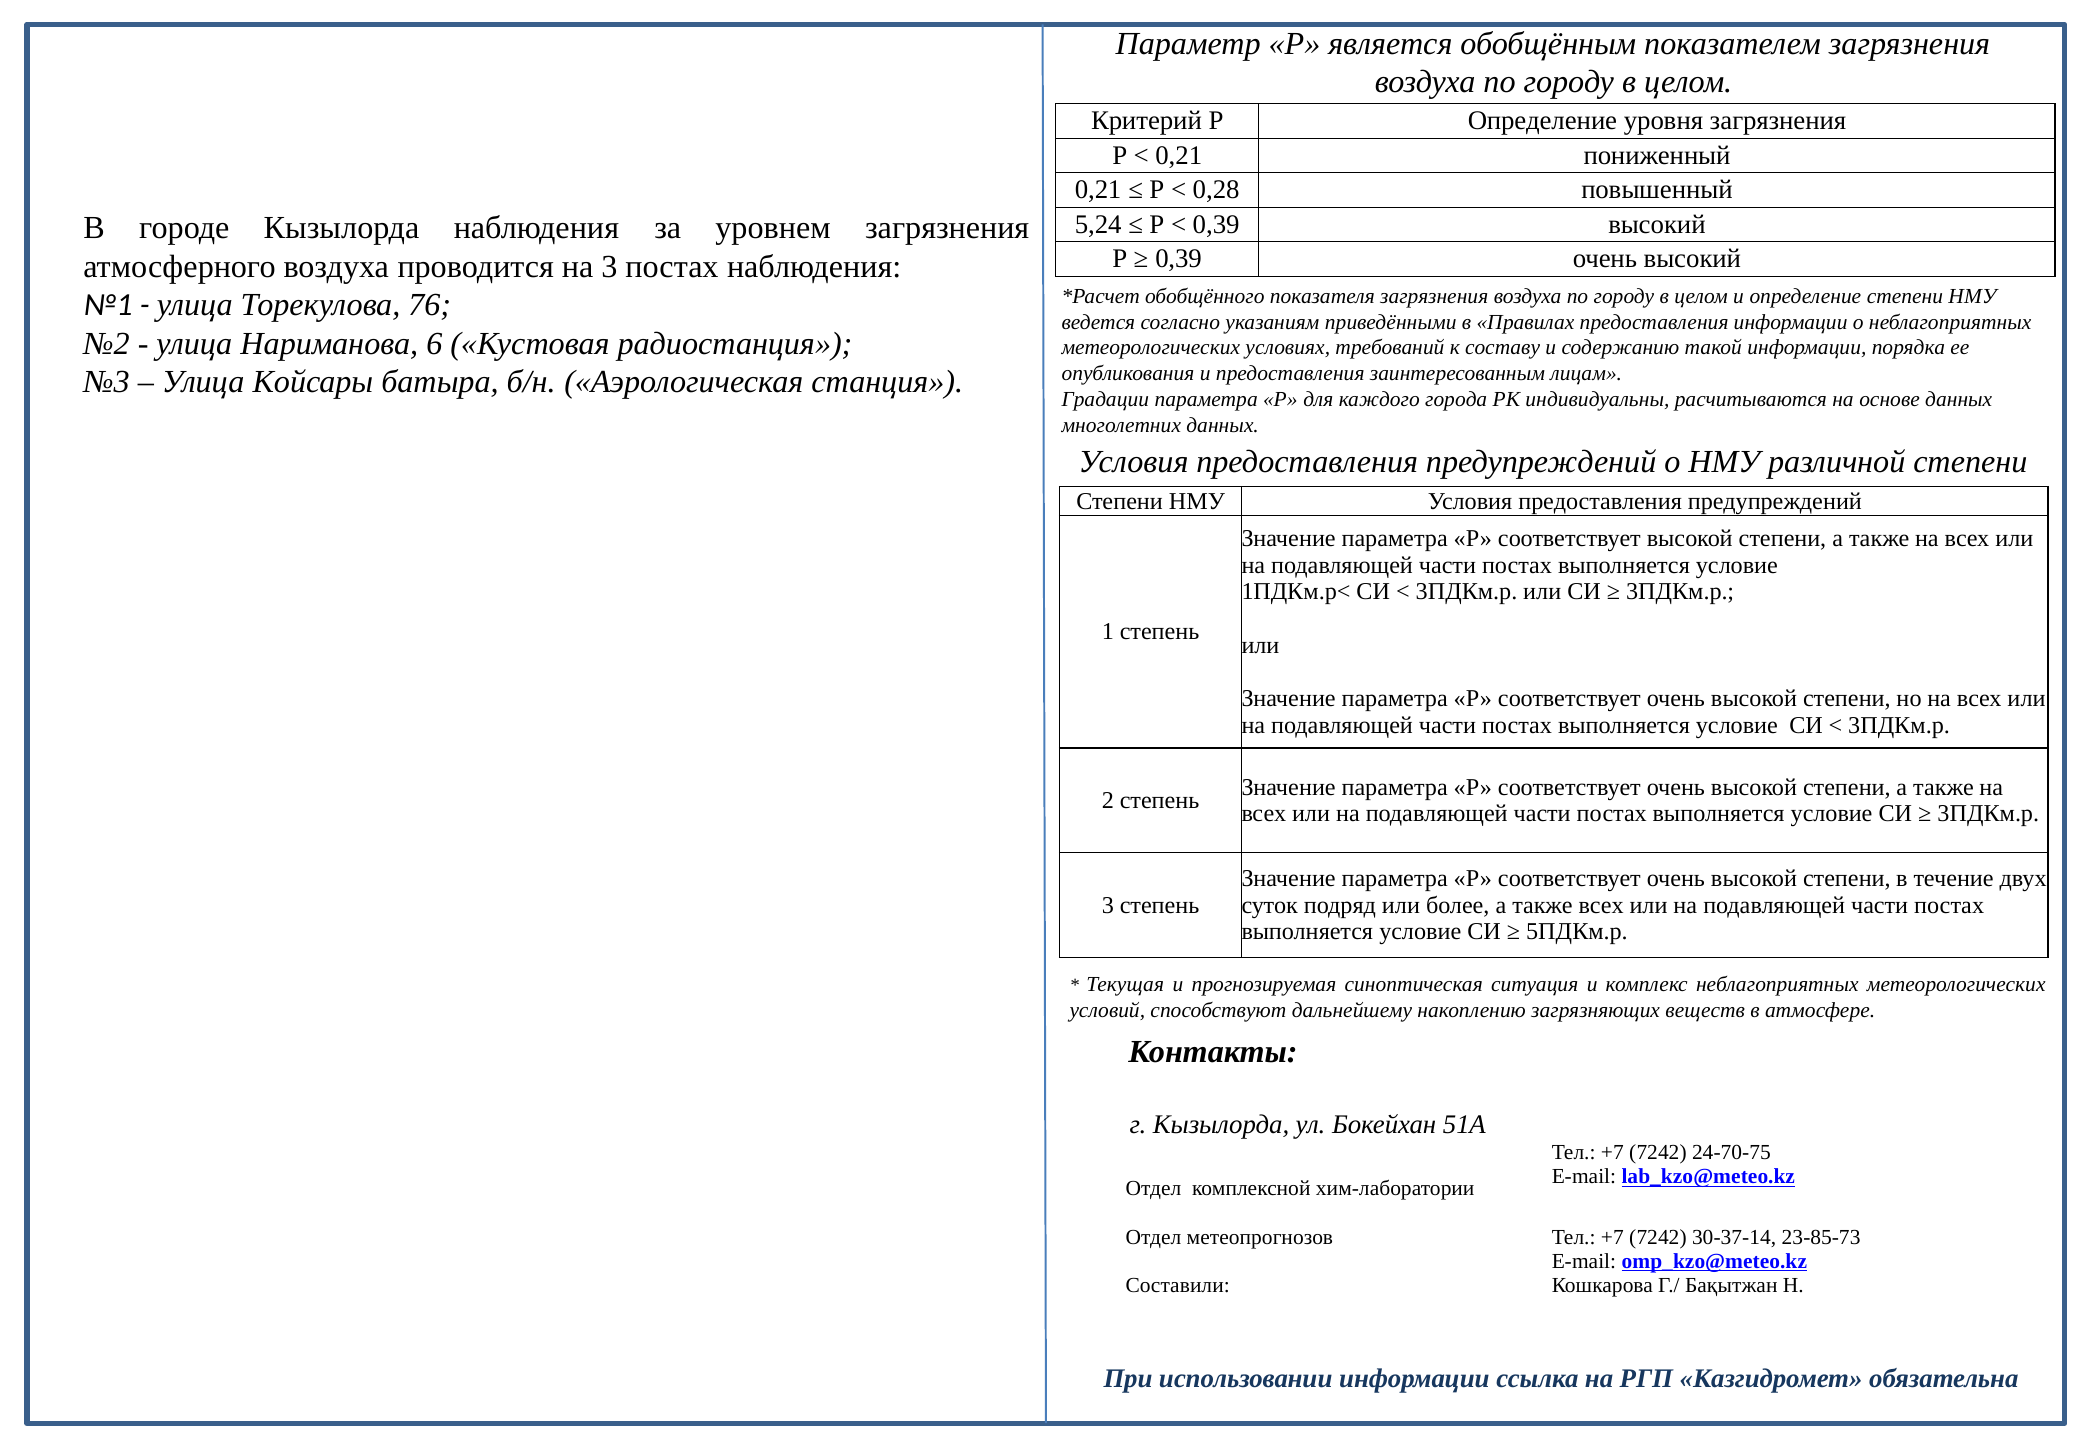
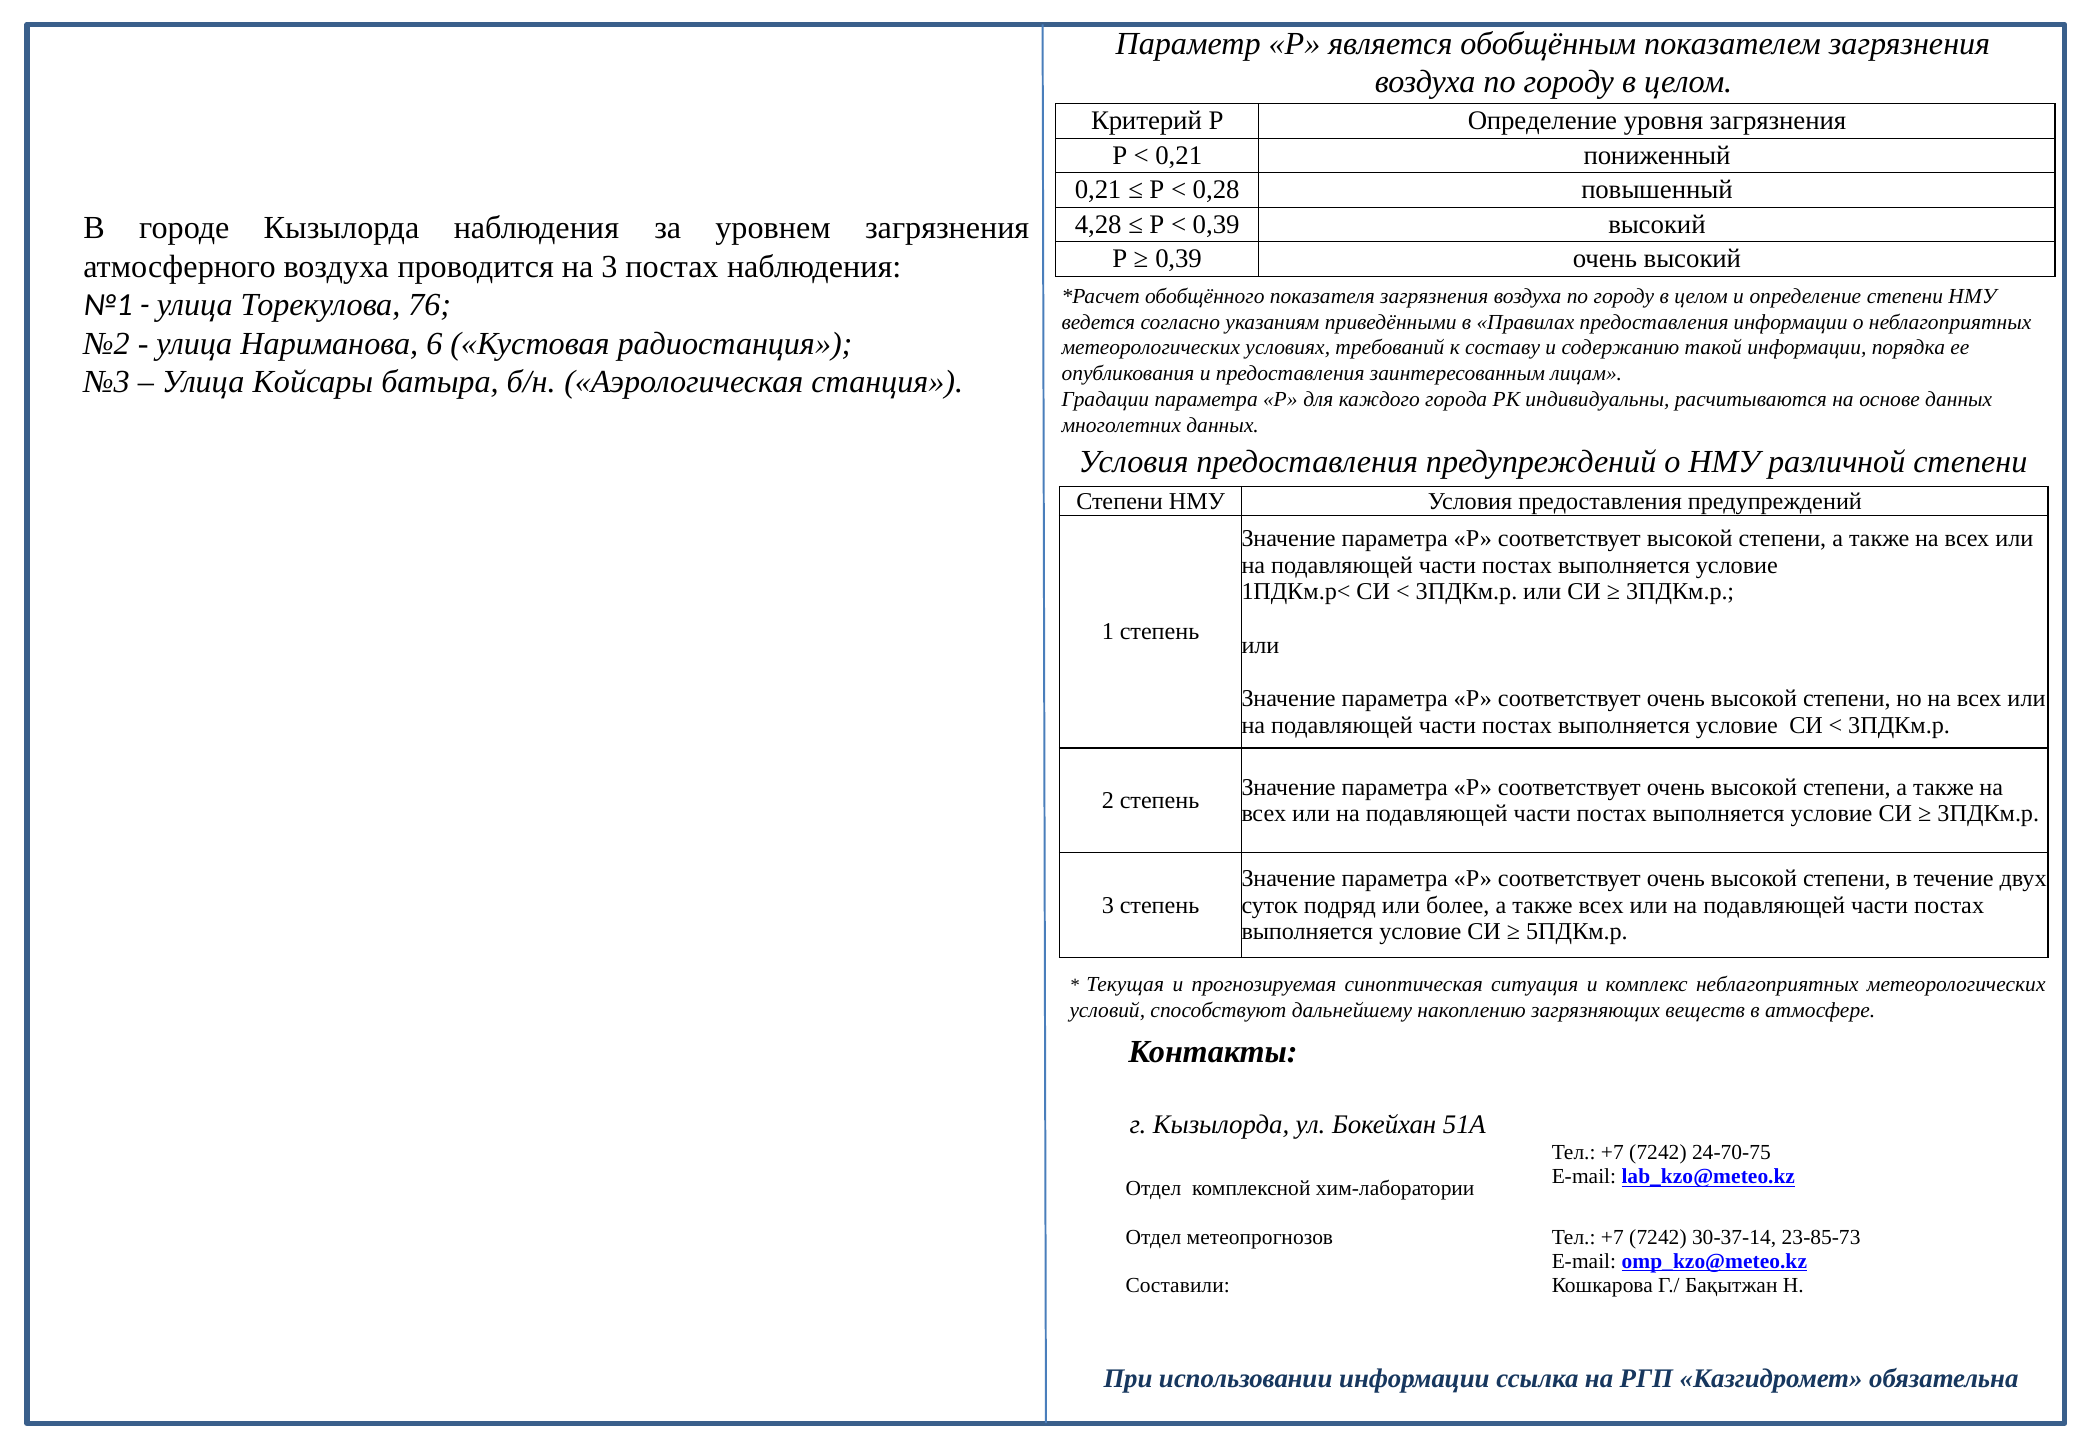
5,24: 5,24 -> 4,28
